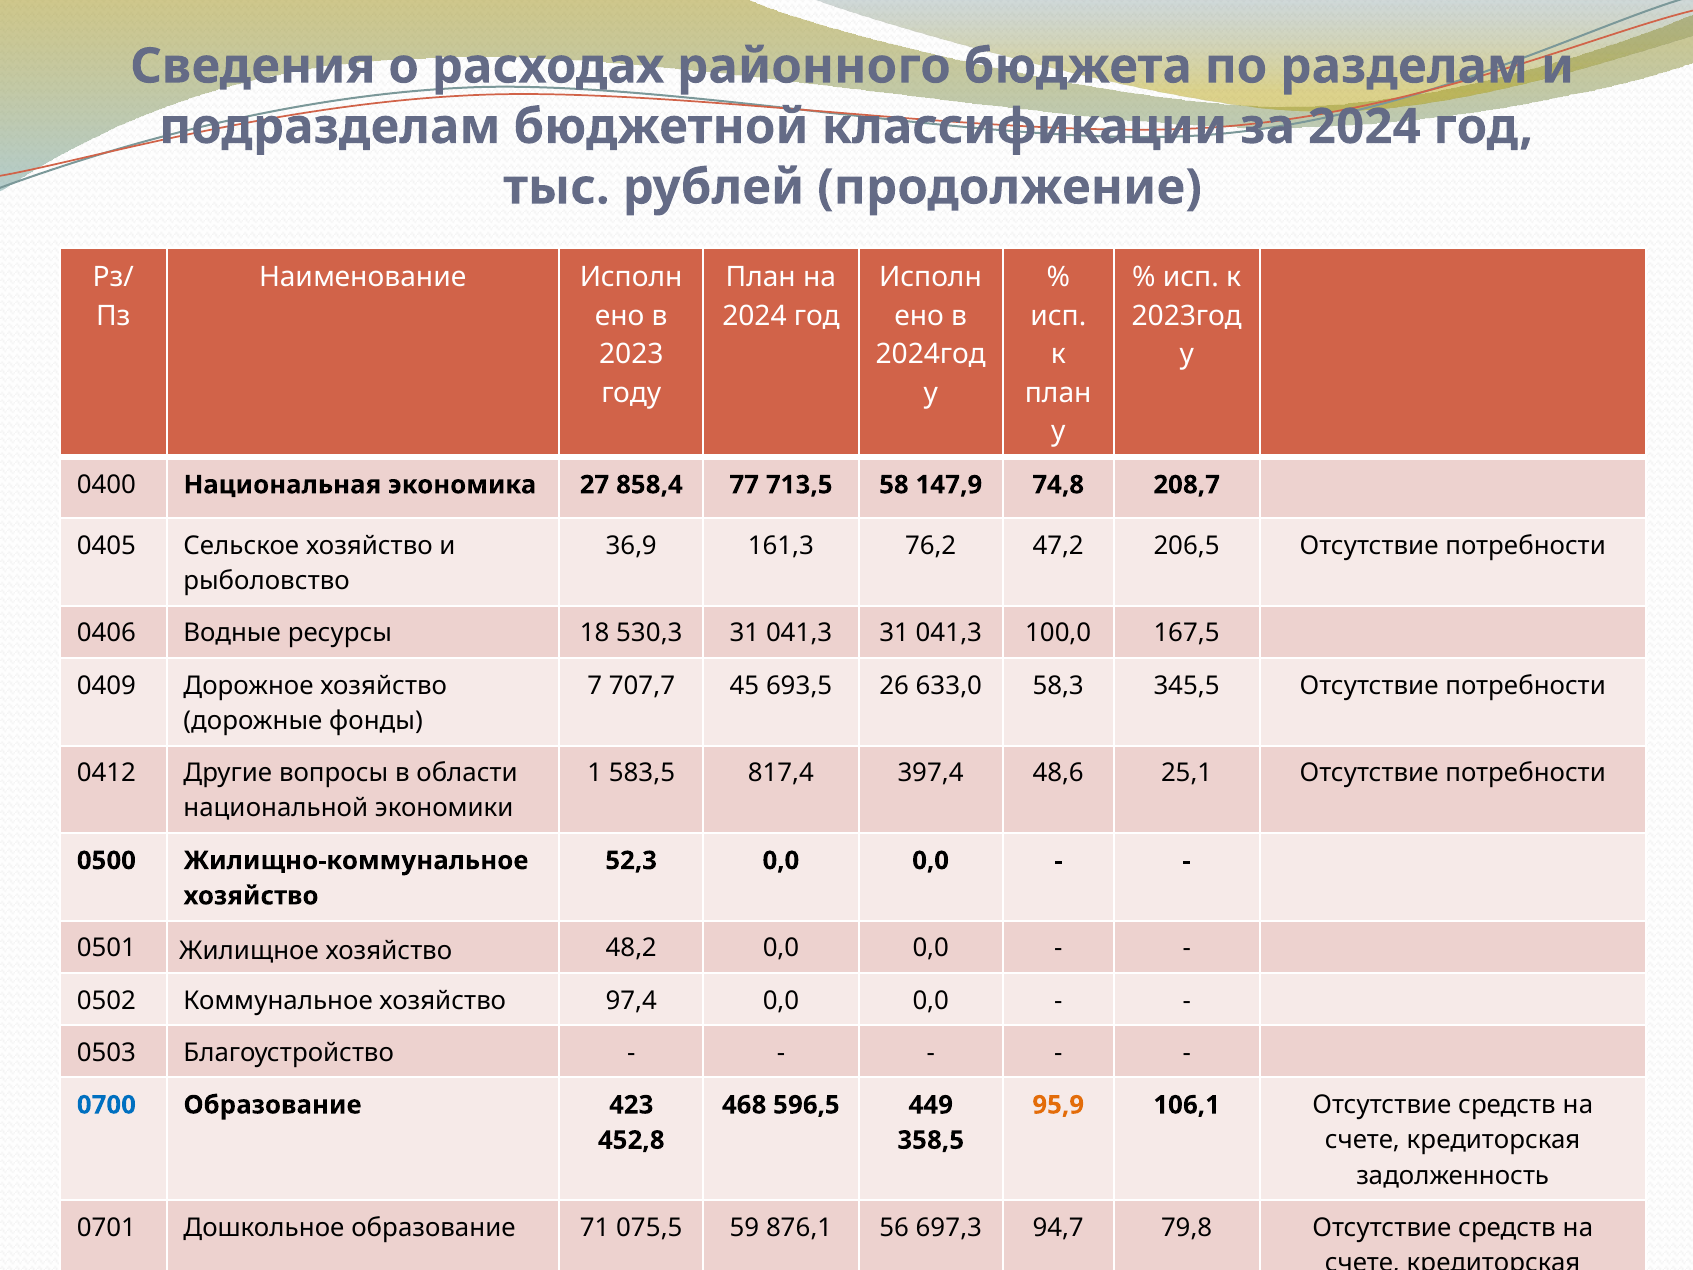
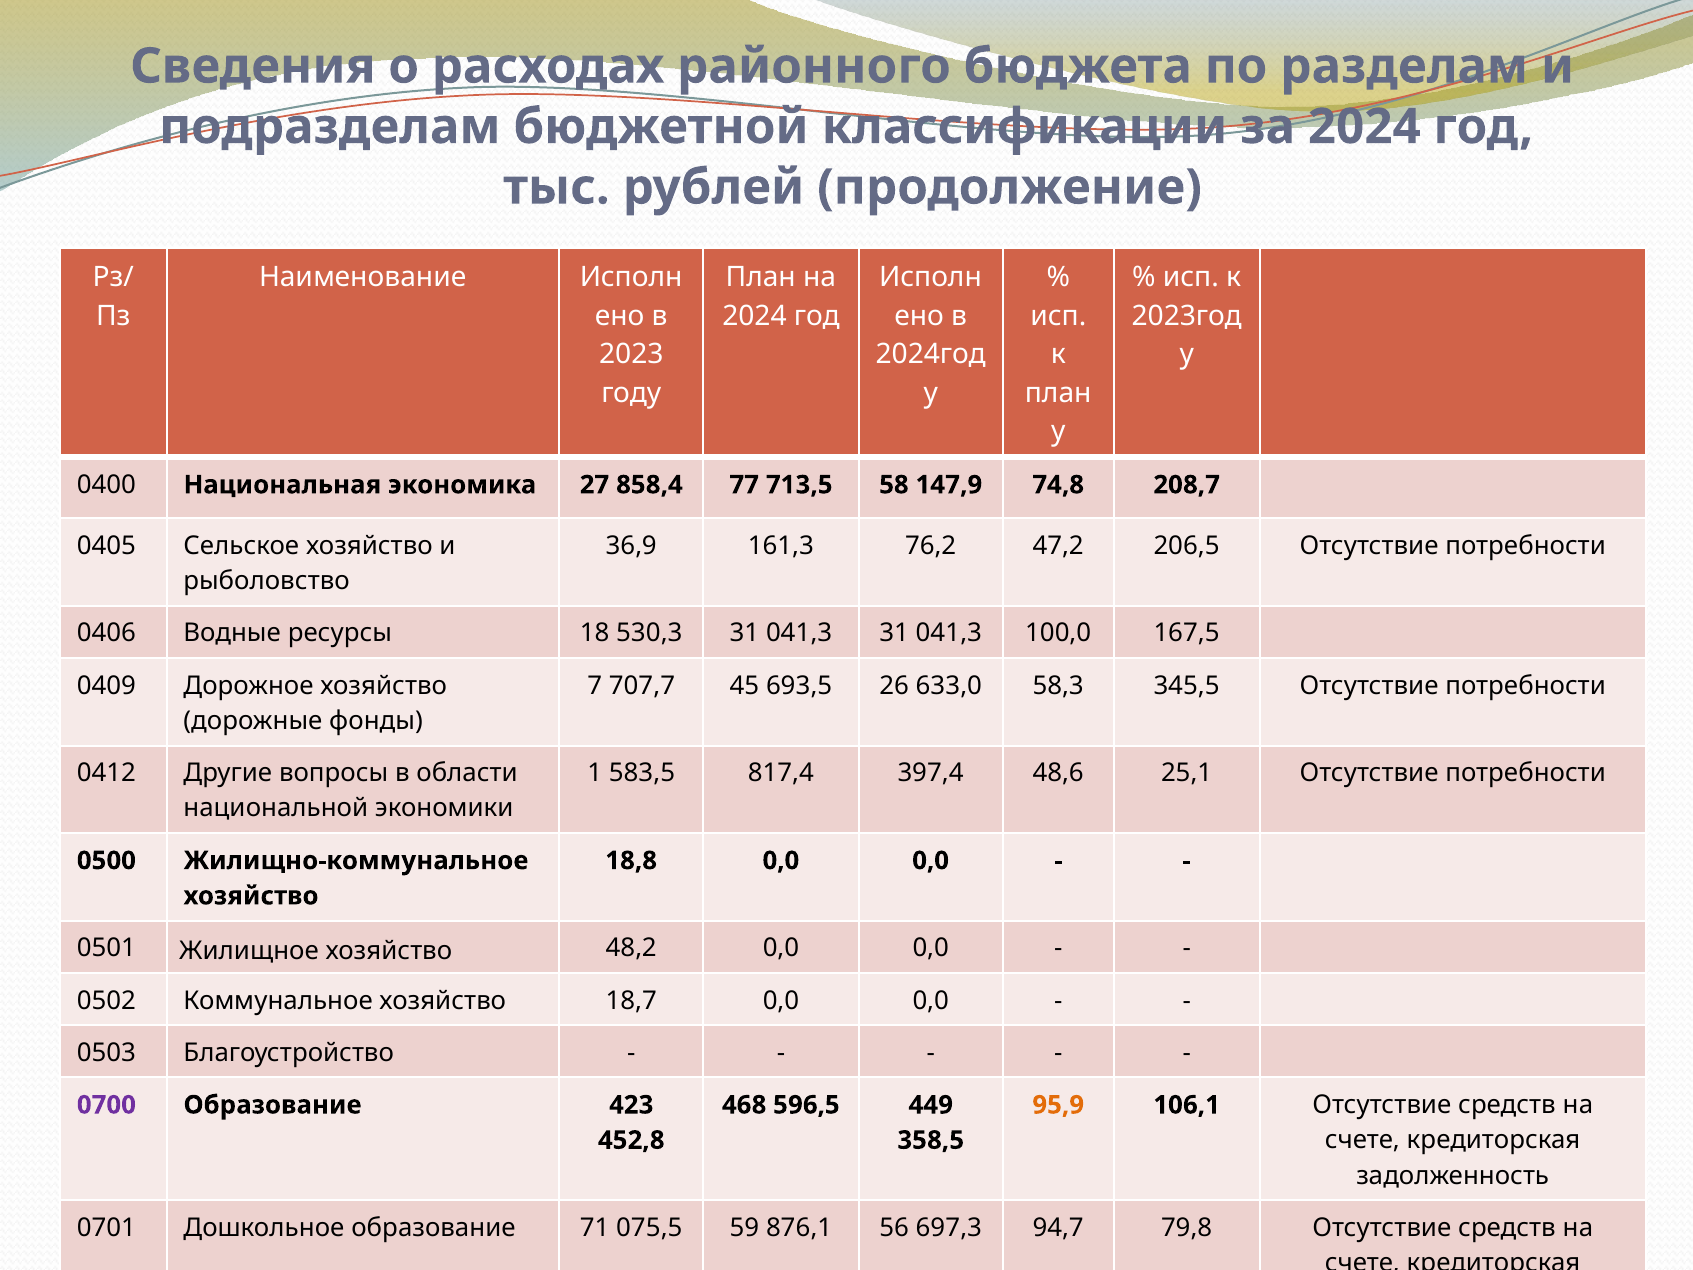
52,3: 52,3 -> 18,8
97,4: 97,4 -> 18,7
0700 colour: blue -> purple
